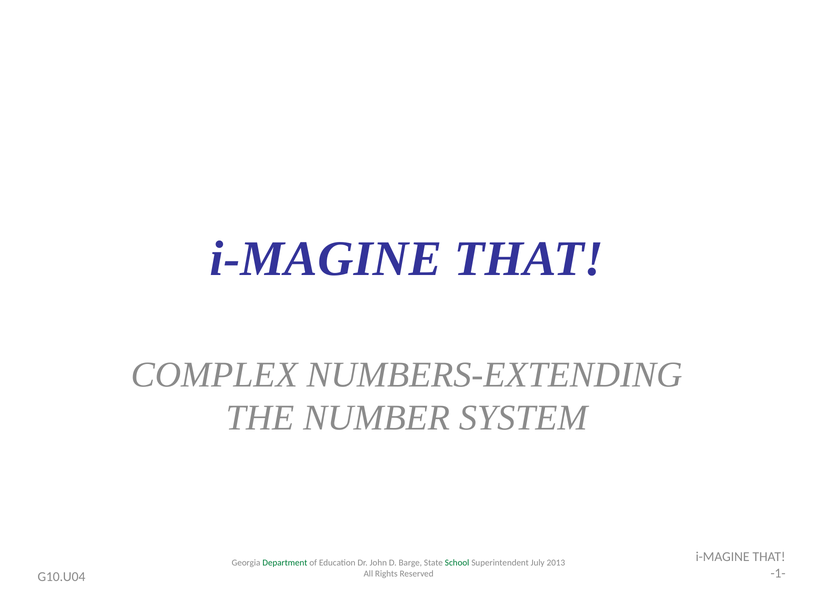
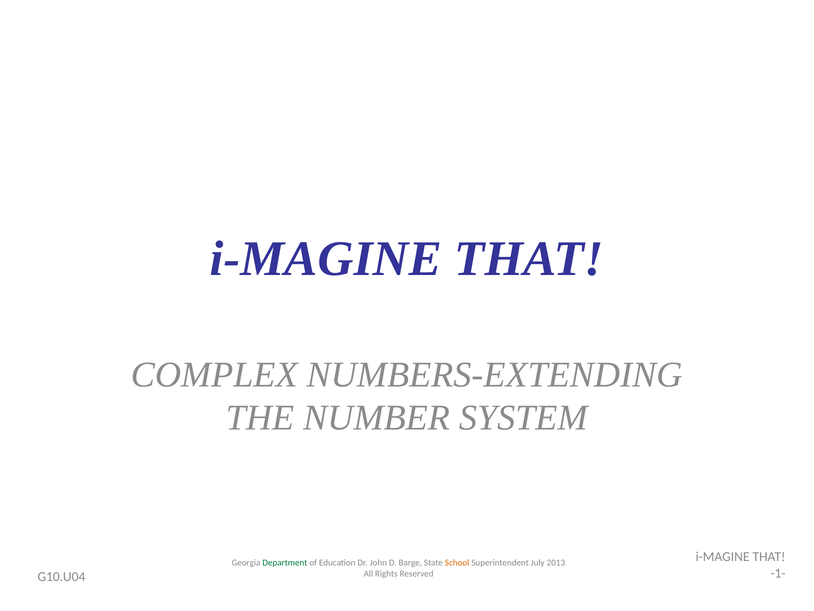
School colour: green -> orange
